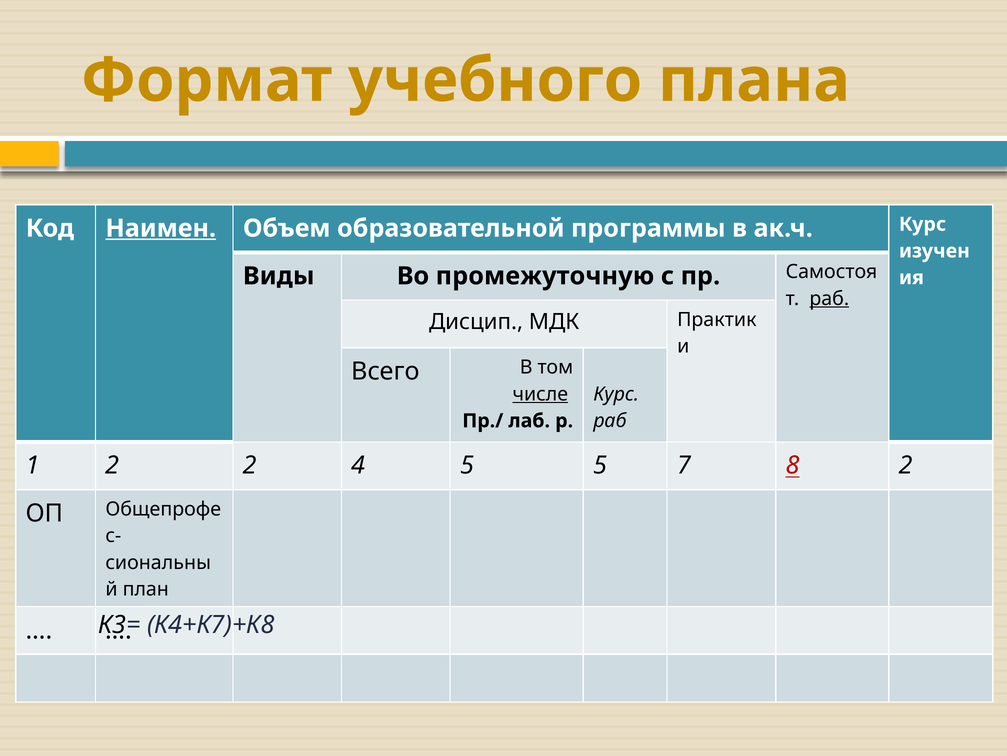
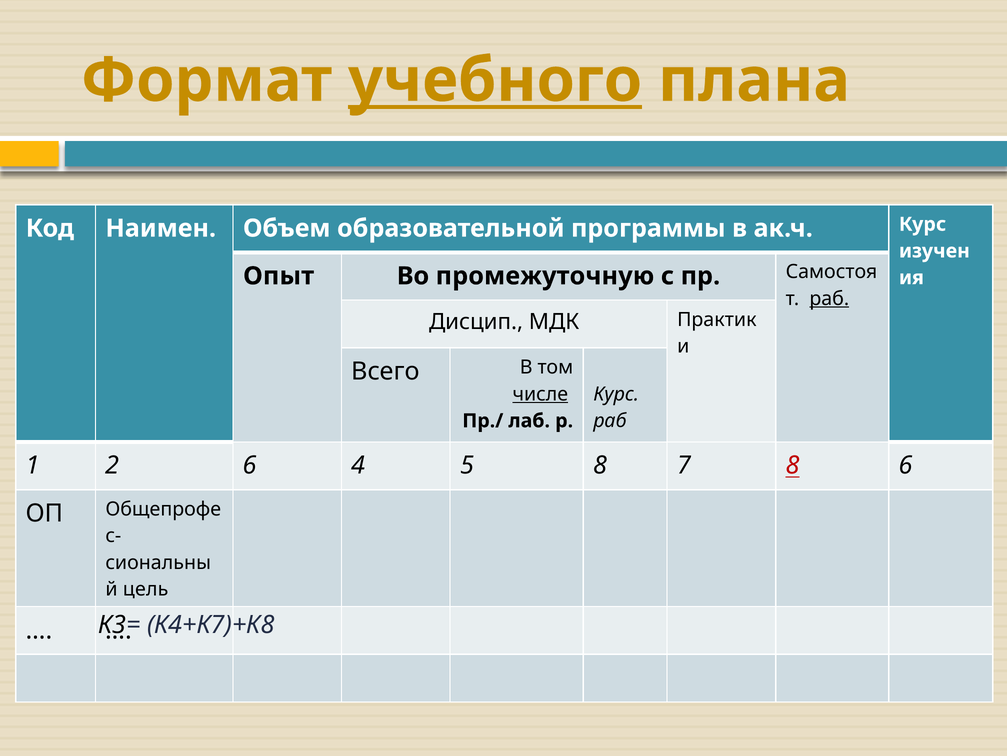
учебного underline: none -> present
Наимен underline: present -> none
Виды: Виды -> Опыт
2 2: 2 -> 6
5 5: 5 -> 8
8 2: 2 -> 6
план: план -> цель
